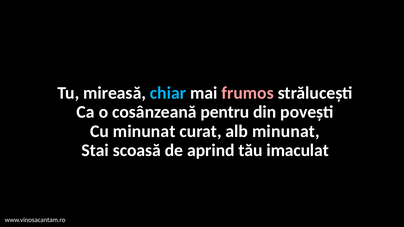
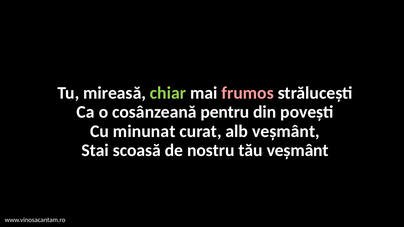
chiar colour: light blue -> light green
alb minunat: minunat -> veșmânt
aprind: aprind -> nostru
tău imaculat: imaculat -> veșmânt
